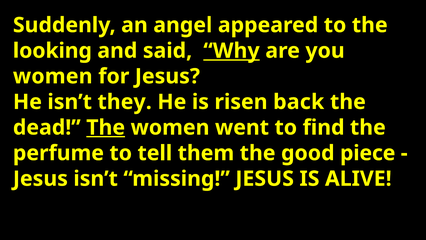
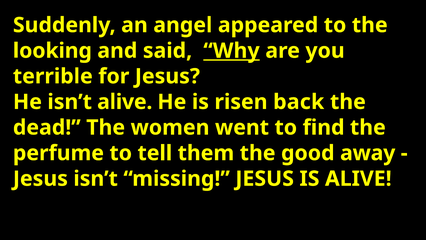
women at (53, 76): women -> terrible
isn’t they: they -> alive
The at (106, 127) underline: present -> none
piece: piece -> away
